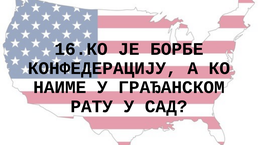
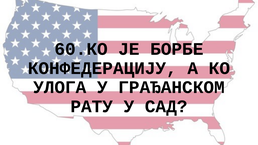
16.КО: 16.КО -> 60.КО
НАИМЕ: НАИМЕ -> УЛОГА
